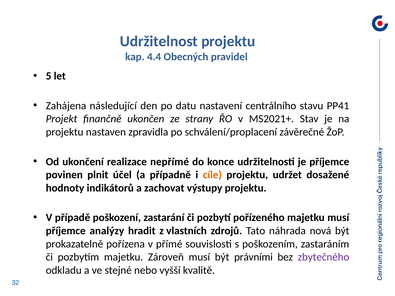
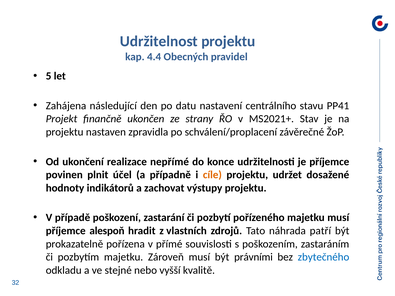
analýzy: analýzy -> alespoň
nová: nová -> patří
zbytečného colour: purple -> blue
